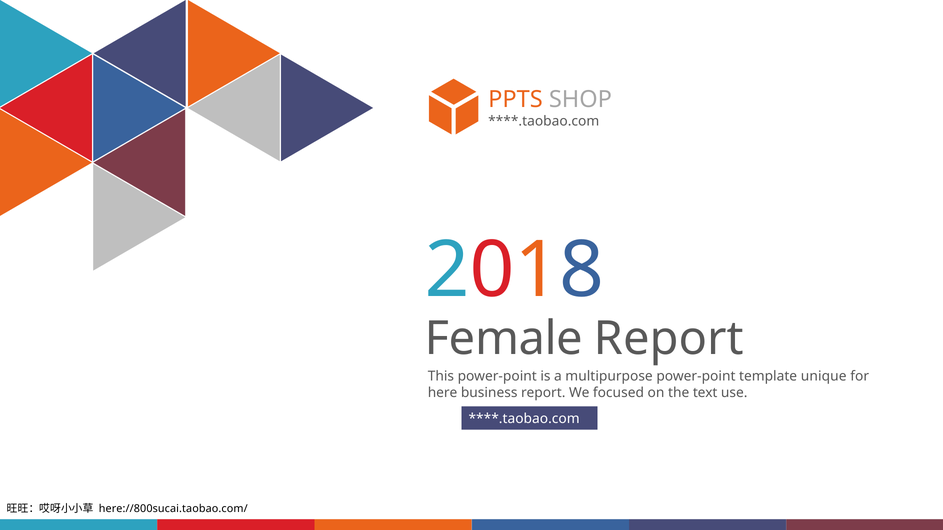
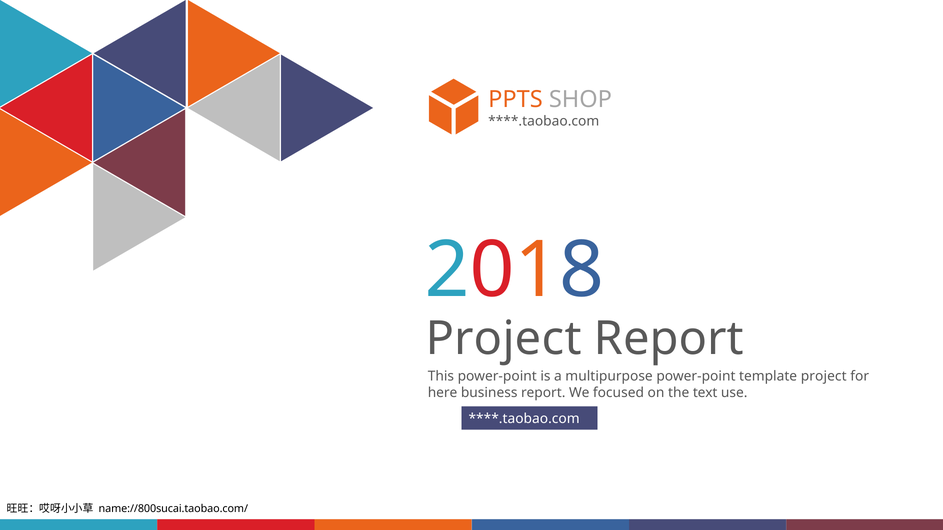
Female at (504, 339): Female -> Project
template unique: unique -> project
here://800sucai.taobao.com/: here://800sucai.taobao.com/ -> name://800sucai.taobao.com/
